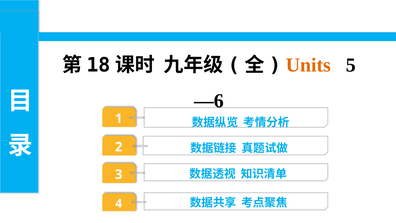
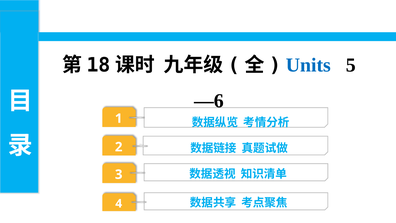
Units colour: orange -> blue
